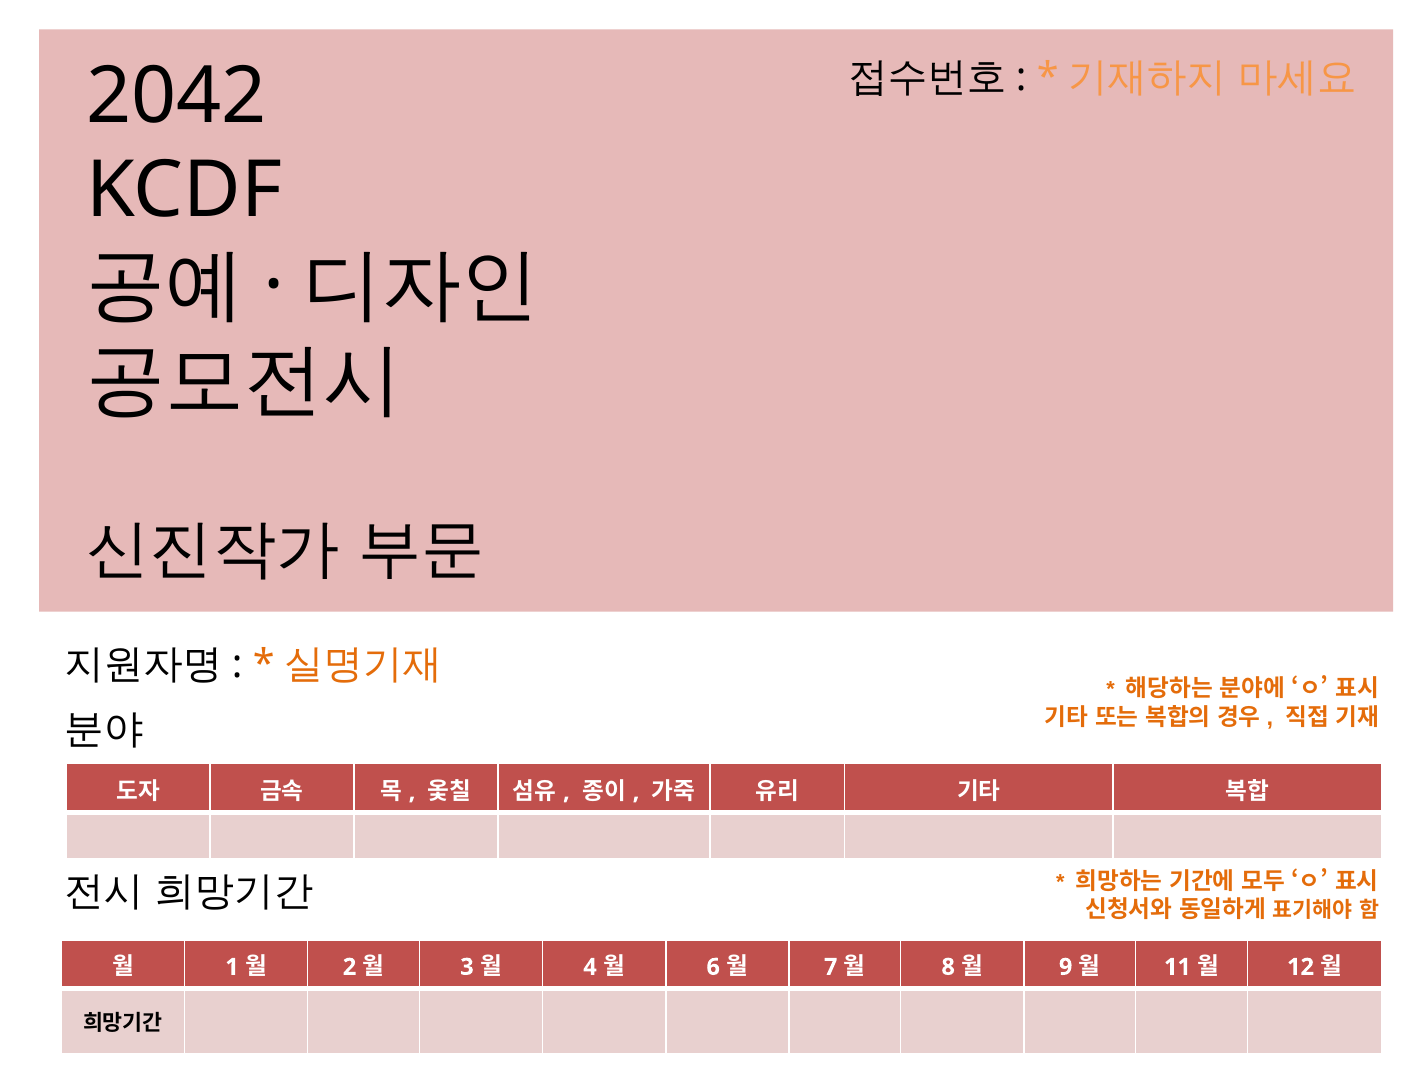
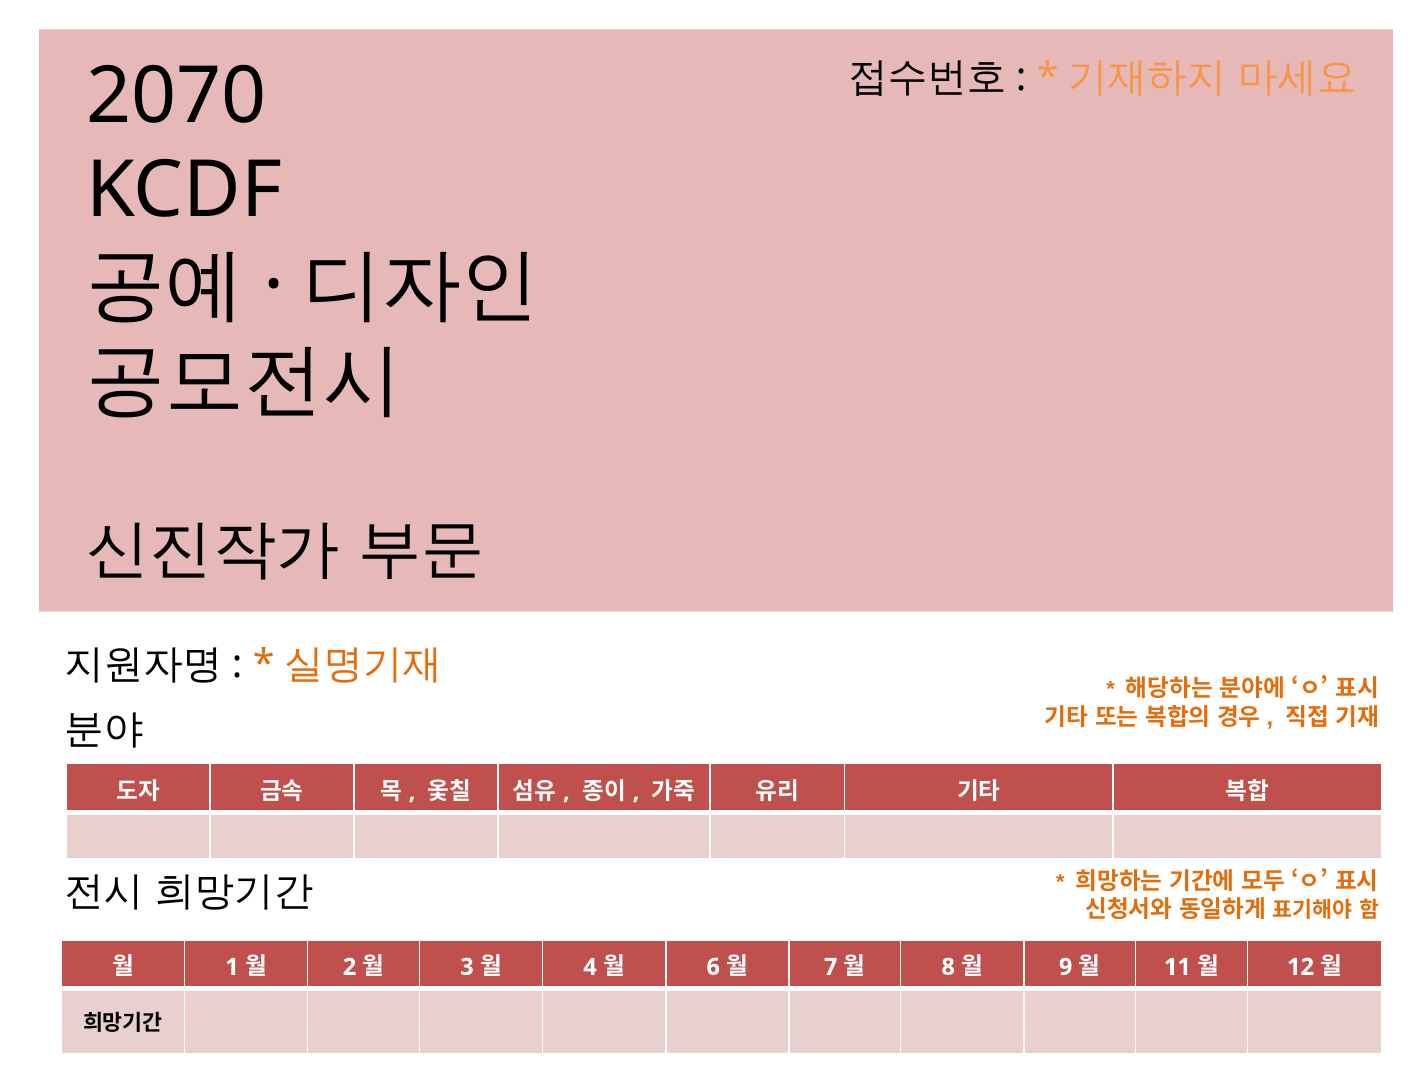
2042: 2042 -> 2070
